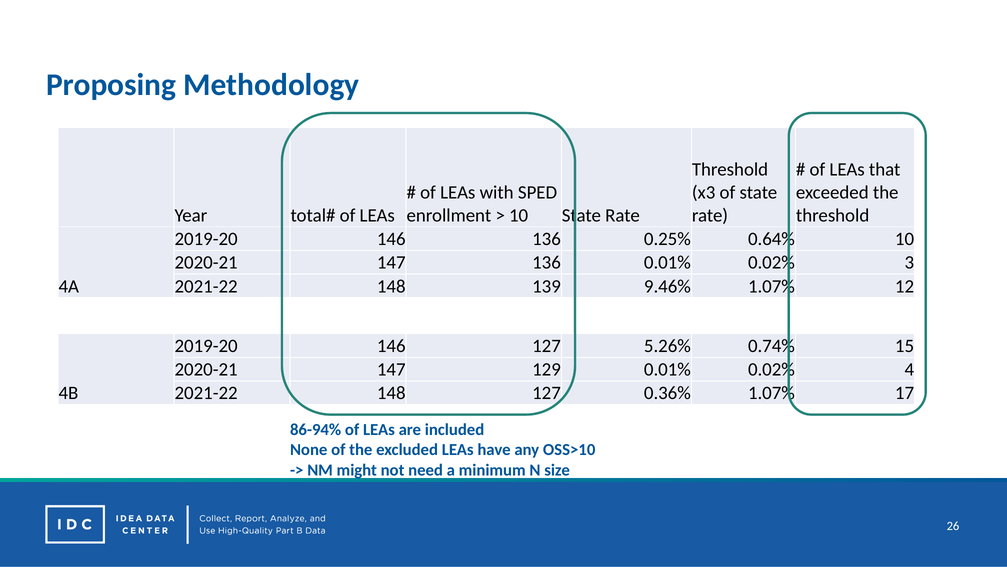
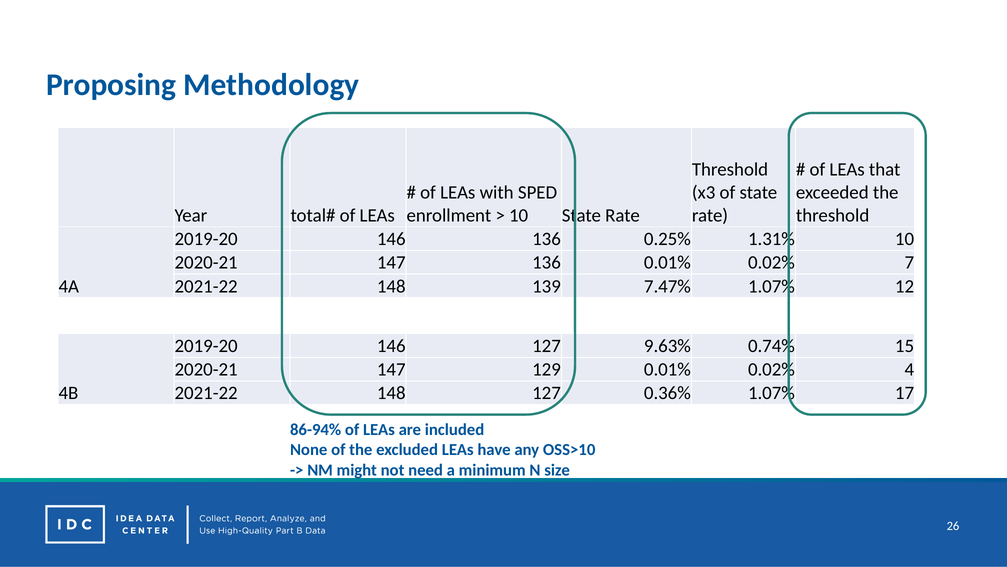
0.64%: 0.64% -> 1.31%
3: 3 -> 7
9.46%: 9.46% -> 7.47%
5.26%: 5.26% -> 9.63%
